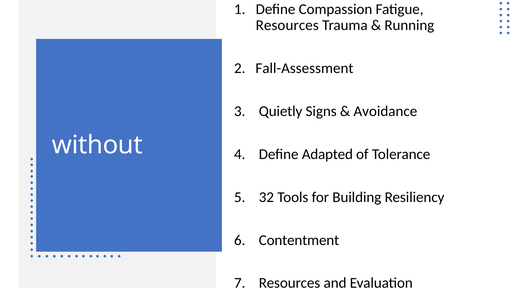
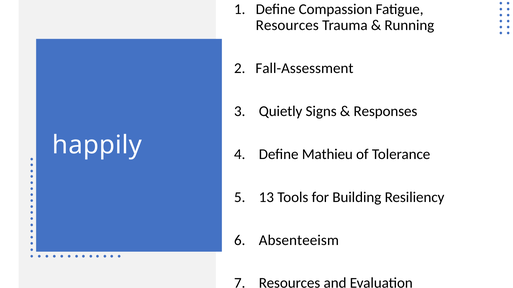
Avoidance: Avoidance -> Responses
without: without -> happily
Adapted: Adapted -> Mathieu
32: 32 -> 13
Contentment: Contentment -> Absenteeism
